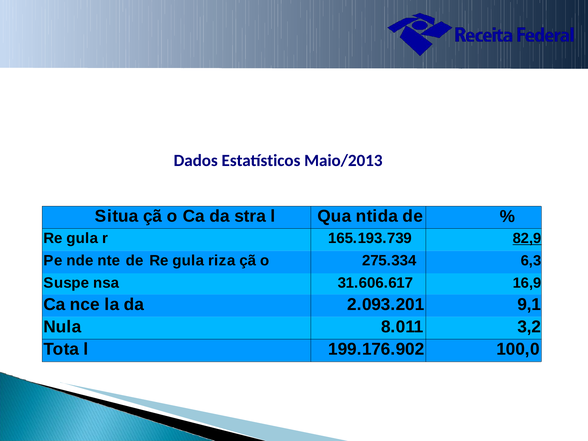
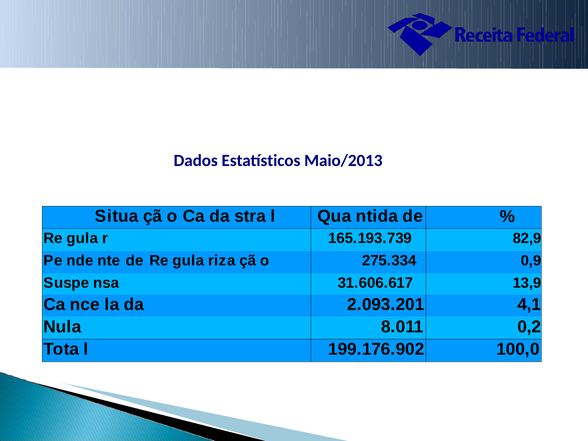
82,9 underline: present -> none
6,3: 6,3 -> 0,9
16,9: 16,9 -> 13,9
9,1: 9,1 -> 4,1
3,2: 3,2 -> 0,2
